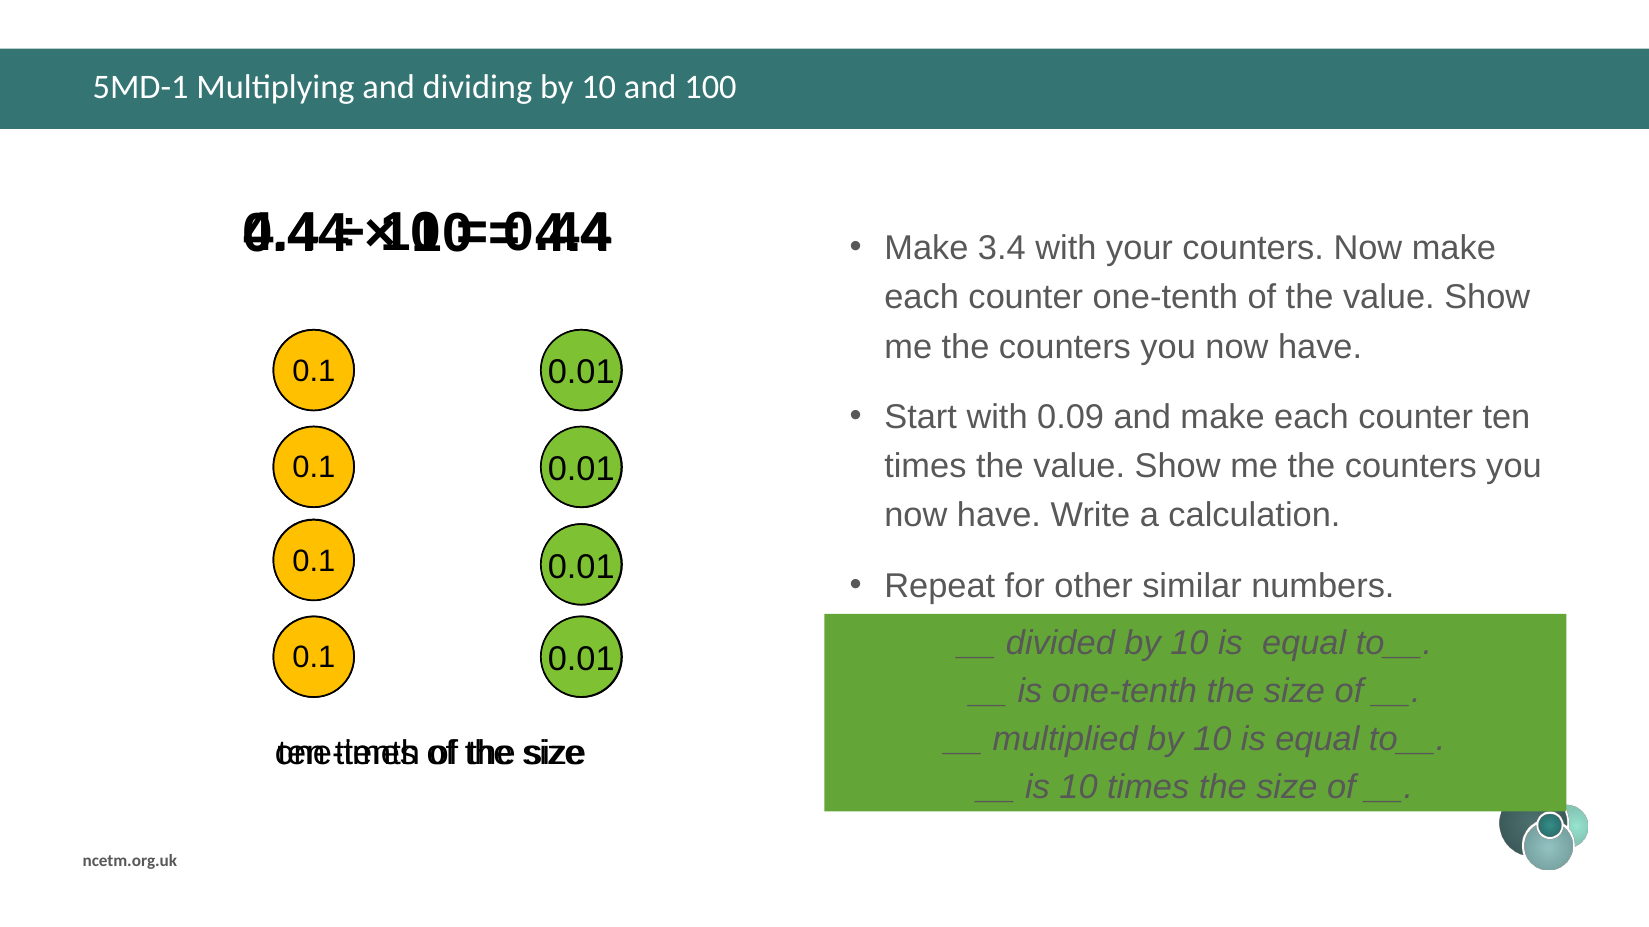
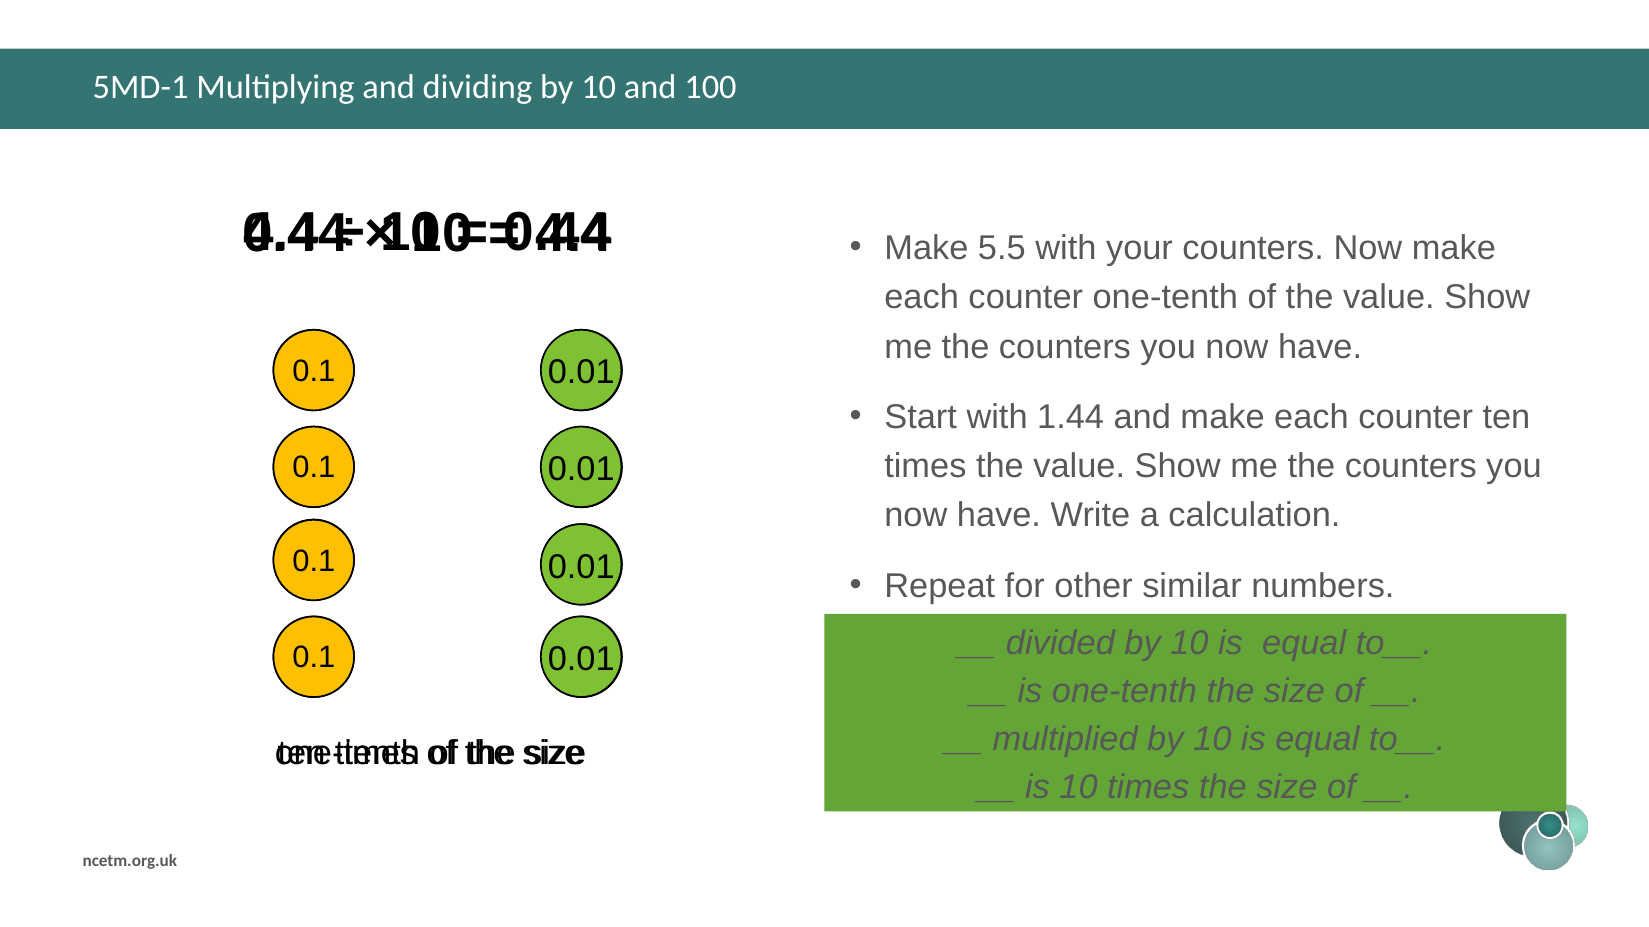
3.4: 3.4 -> 5.5
0.09: 0.09 -> 1.44
